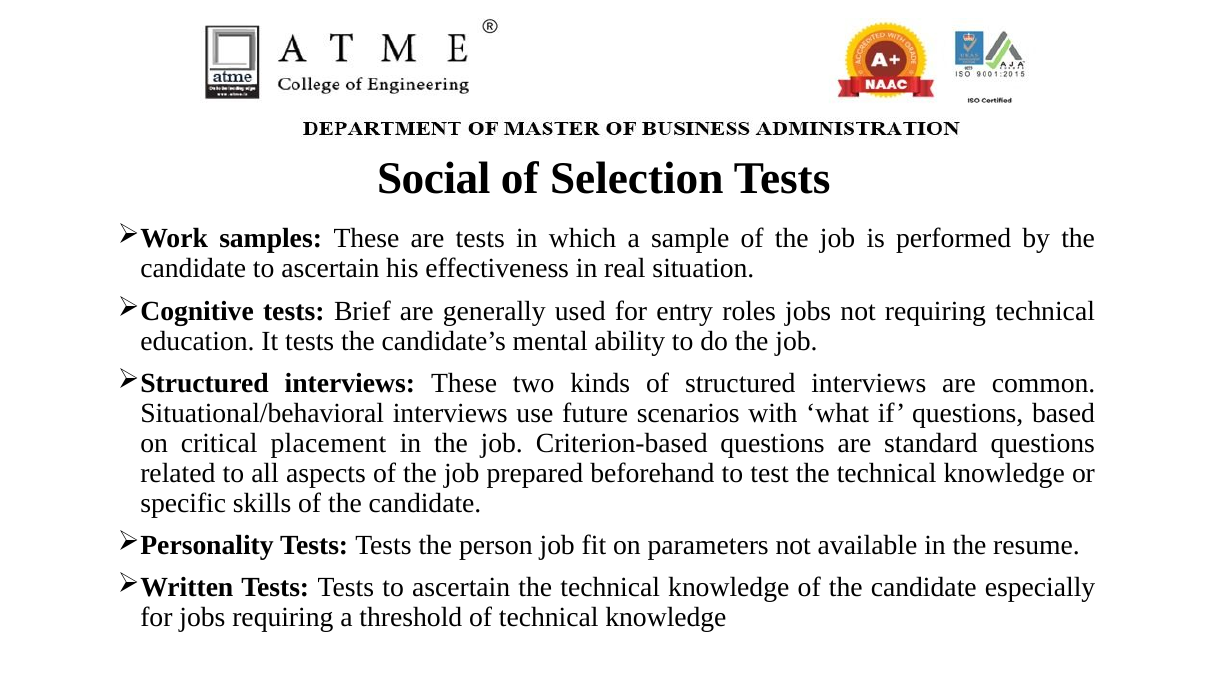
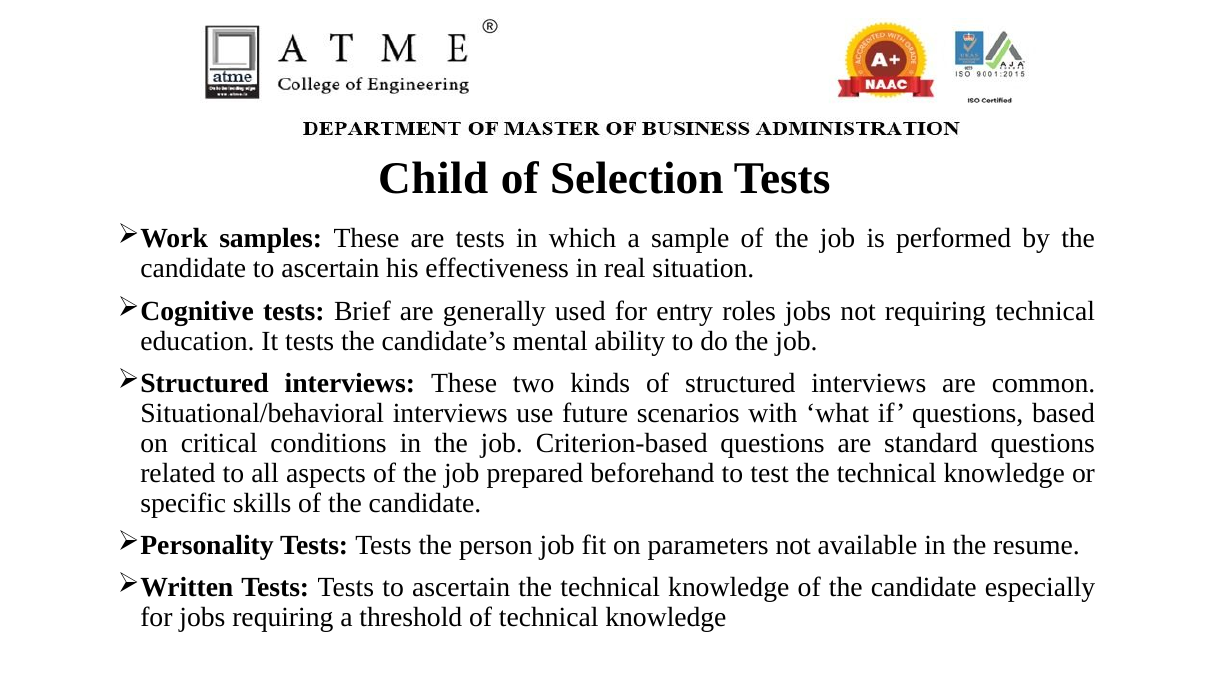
Social: Social -> Child
placement: placement -> conditions
